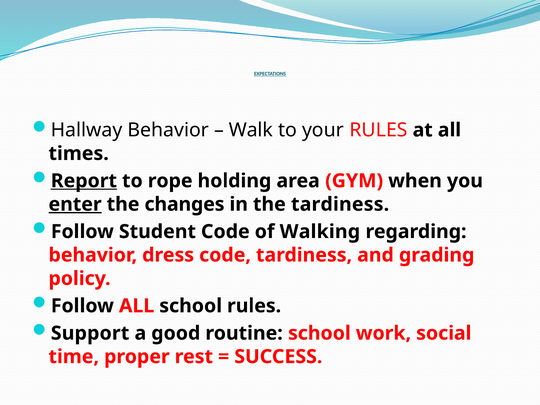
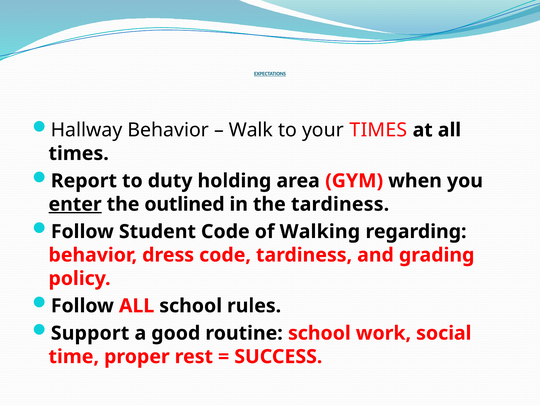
your RULES: RULES -> TIMES
Report underline: present -> none
rope: rope -> duty
changes: changes -> outlined
